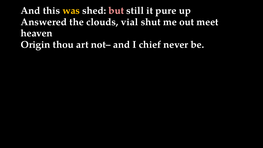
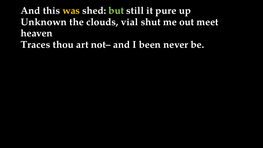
but colour: pink -> light green
Answered: Answered -> Unknown
Origin: Origin -> Traces
chief: chief -> been
